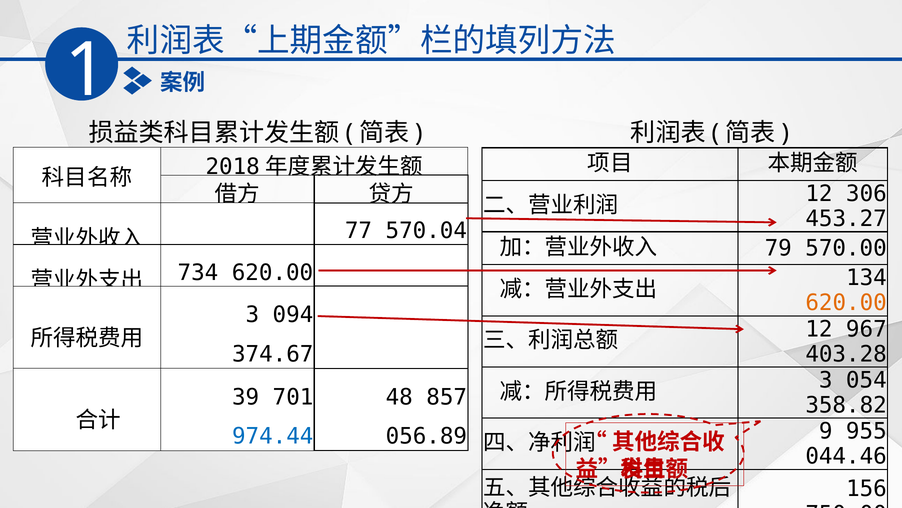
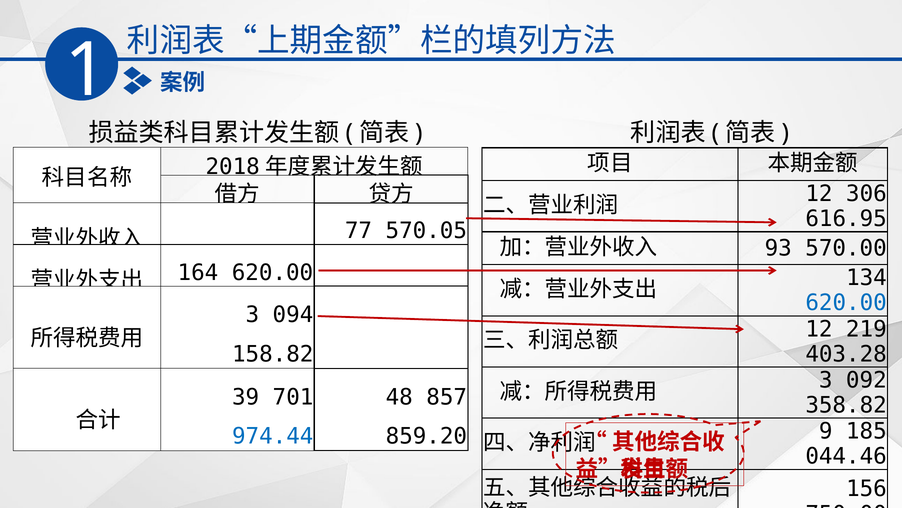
453.27: 453.27 -> 616.95
570.04: 570.04 -> 570.05
79: 79 -> 93
734: 734 -> 164
620.00 at (846, 303) colour: orange -> blue
967: 967 -> 219
374.67: 374.67 -> 158.82
054: 054 -> 092
955: 955 -> 185
056.89: 056.89 -> 859.20
